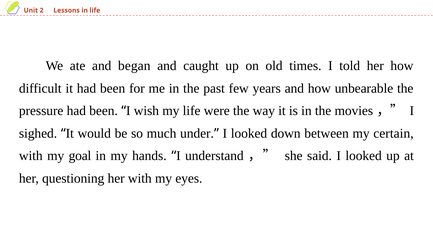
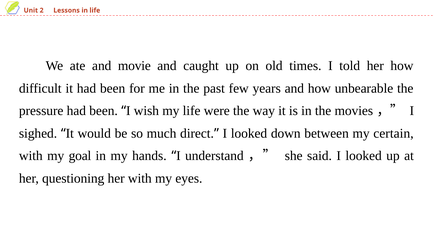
began: began -> movie
under: under -> direct
